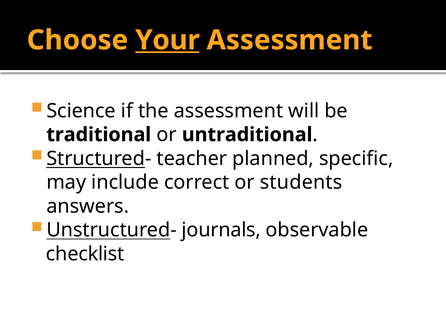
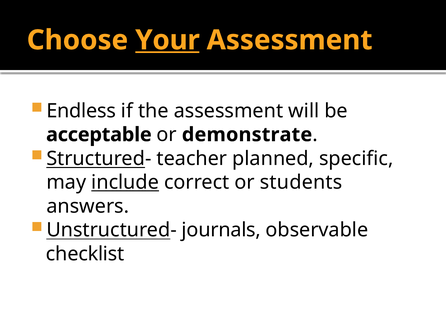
Science: Science -> Endless
traditional: traditional -> acceptable
untraditional: untraditional -> demonstrate
include underline: none -> present
